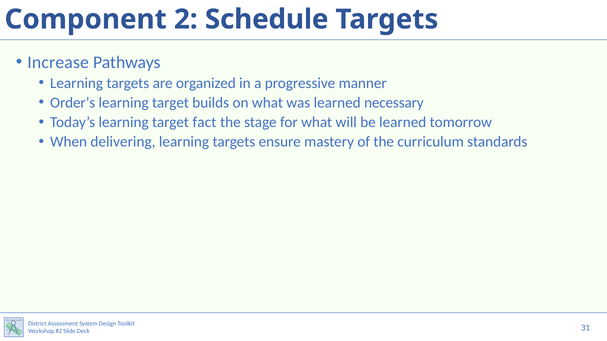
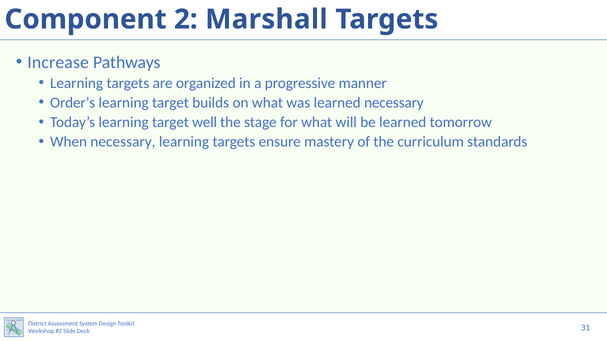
Schedule: Schedule -> Marshall
fact: fact -> well
When delivering: delivering -> necessary
